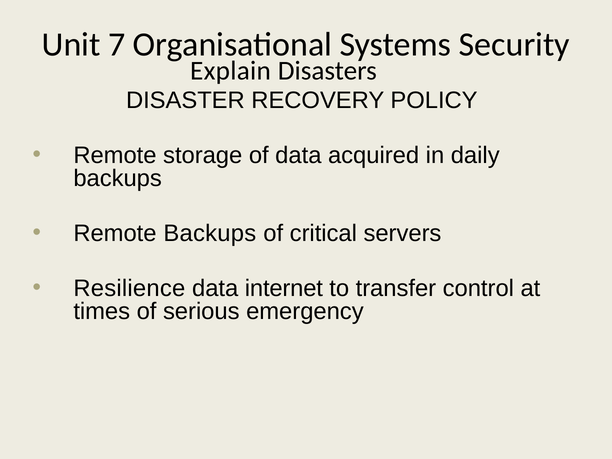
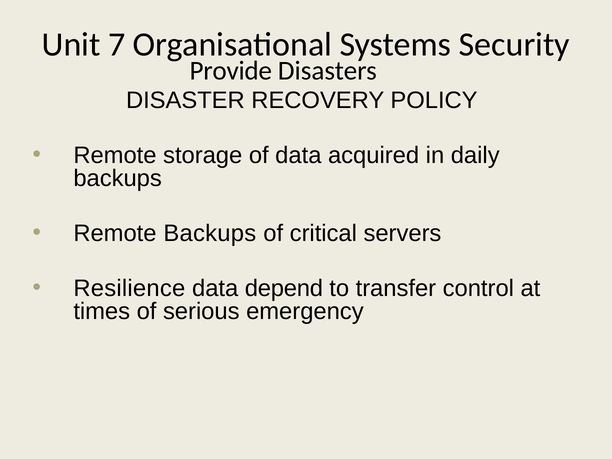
Explain: Explain -> Provide
internet: internet -> depend
